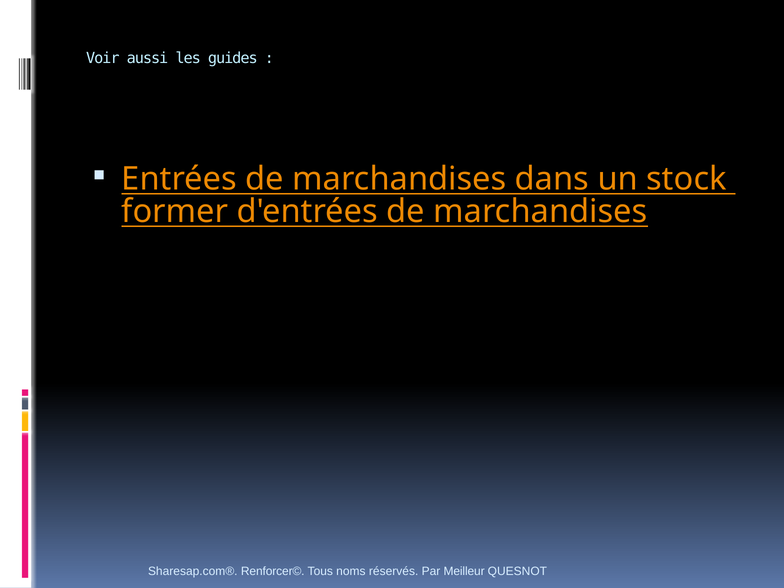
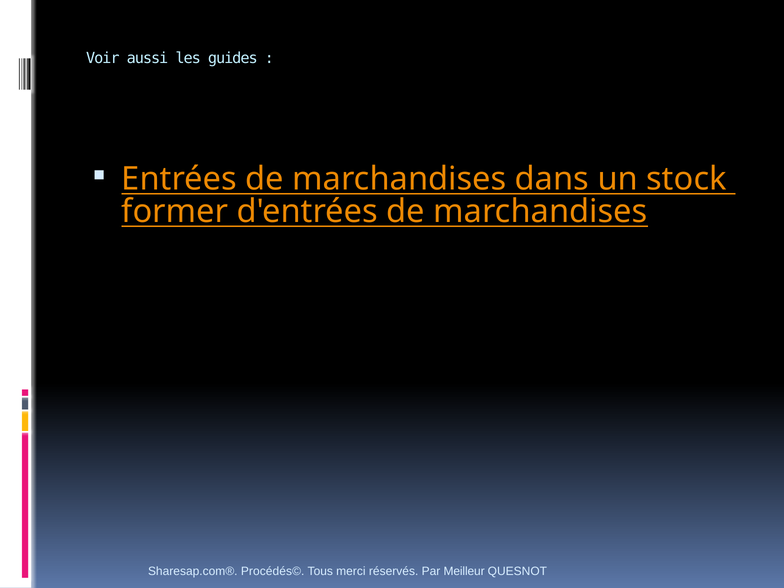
Renforcer©: Renforcer© -> Procédés©
noms: noms -> merci
